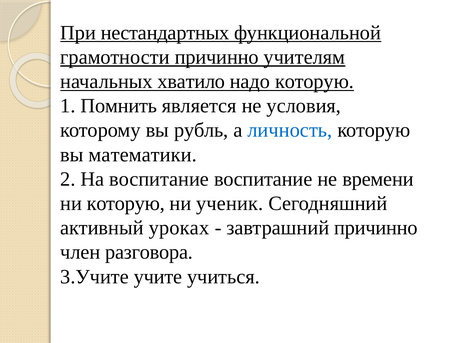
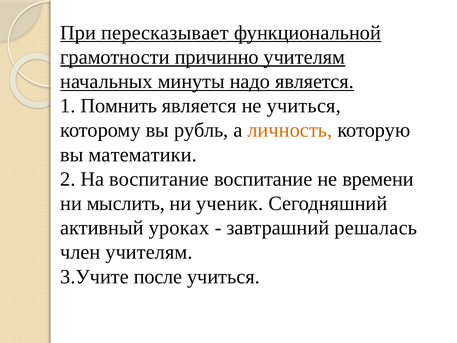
нестандартных: нестандартных -> пересказывает
хватило: хватило -> минуты
надо которую: которую -> является
не условия: условия -> учиться
личность colour: blue -> orange
ни которую: которую -> мыслить
завтрашний причинно: причинно -> решалась
член разговора: разговора -> учителям
учите: учите -> после
